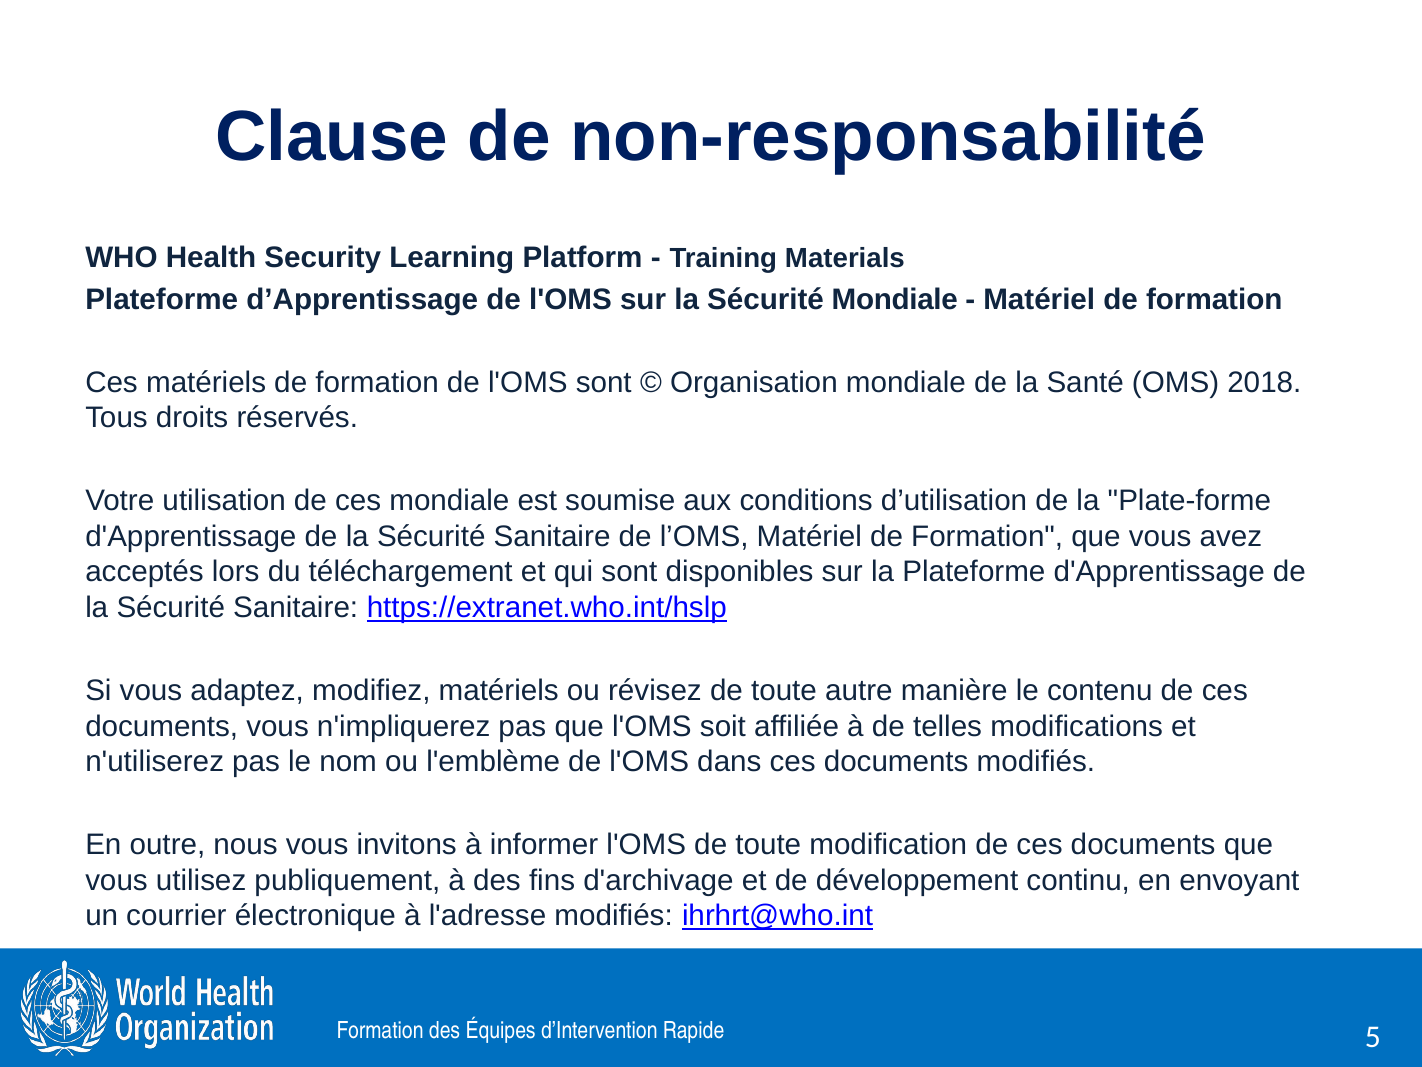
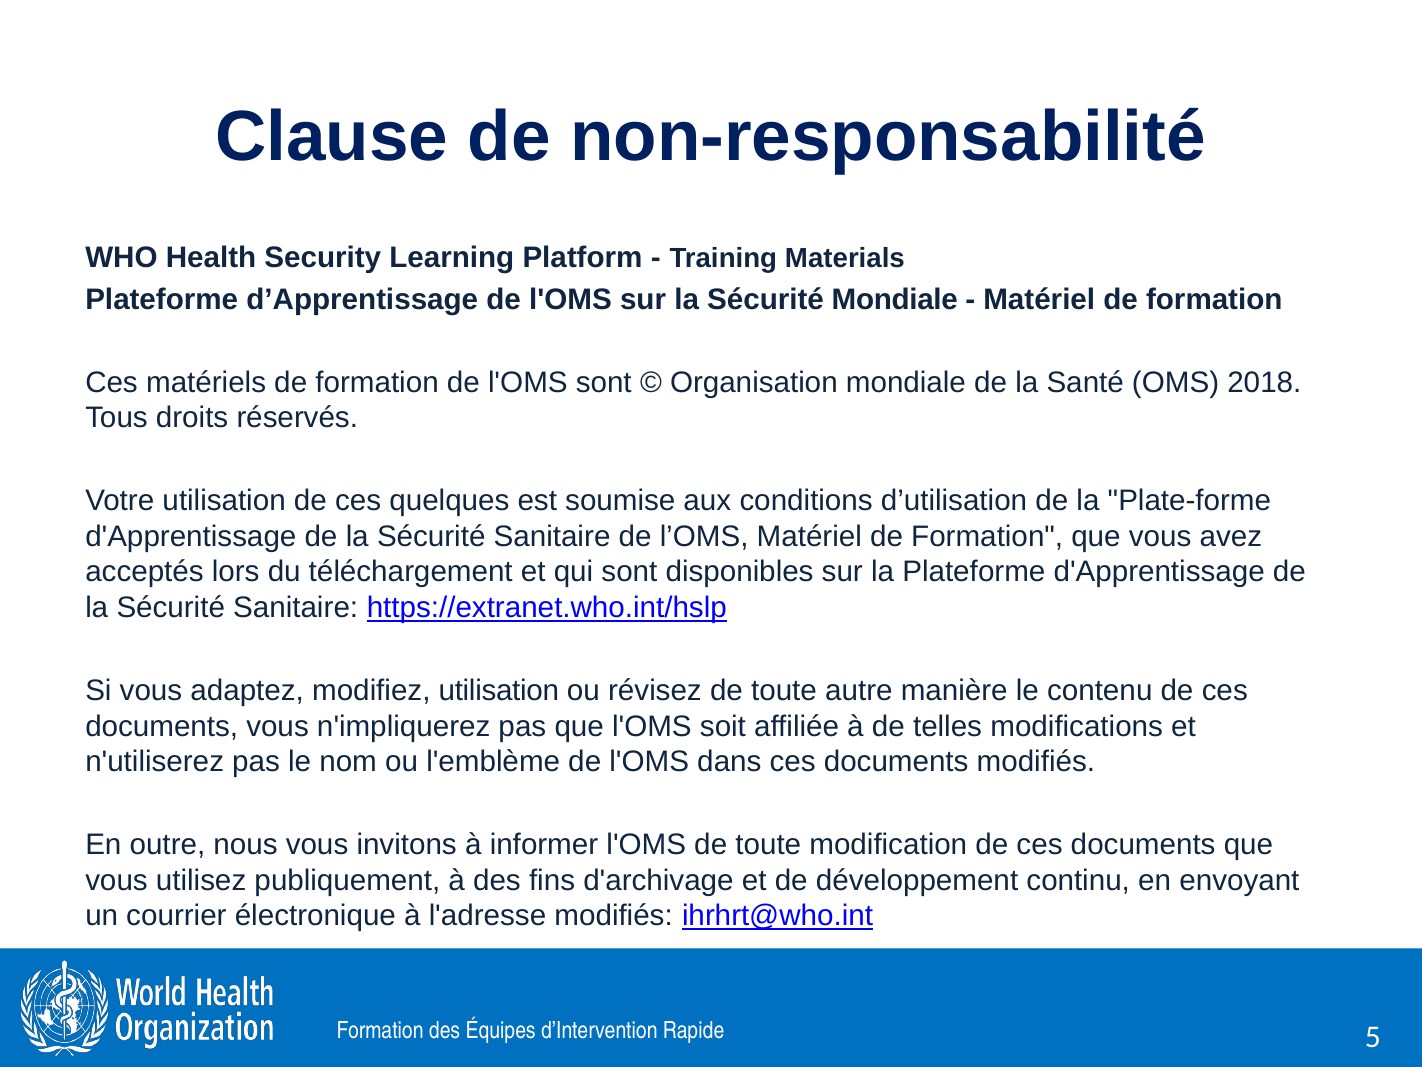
ces mondiale: mondiale -> quelques
modifiez matériels: matériels -> utilisation
